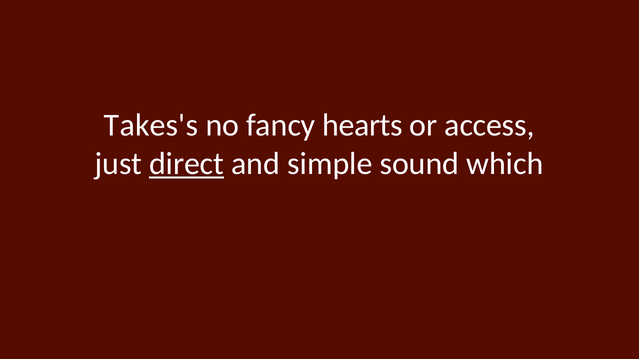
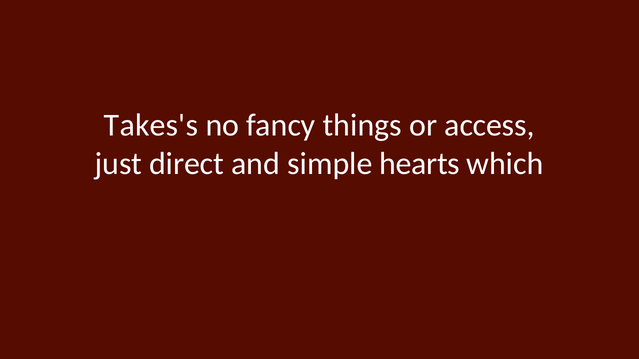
hearts: hearts -> things
direct underline: present -> none
sound: sound -> hearts
